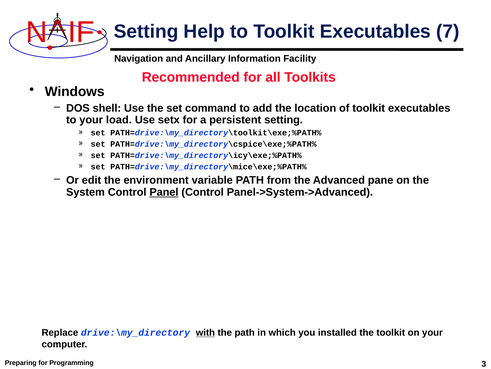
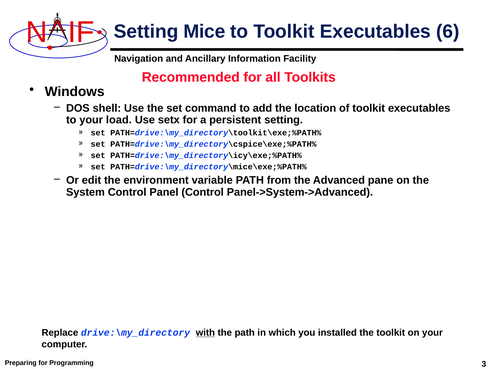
Help: Help -> Mice
7: 7 -> 6
Panel underline: present -> none
